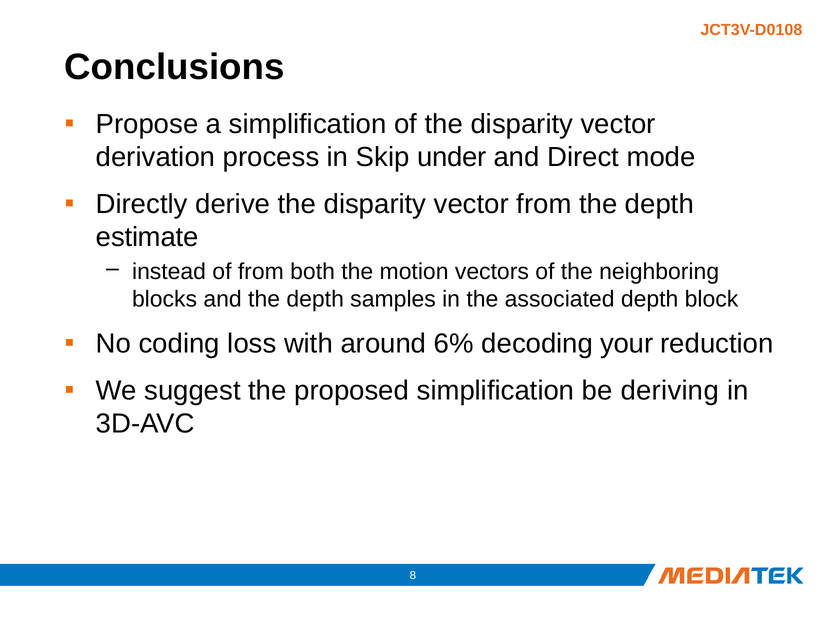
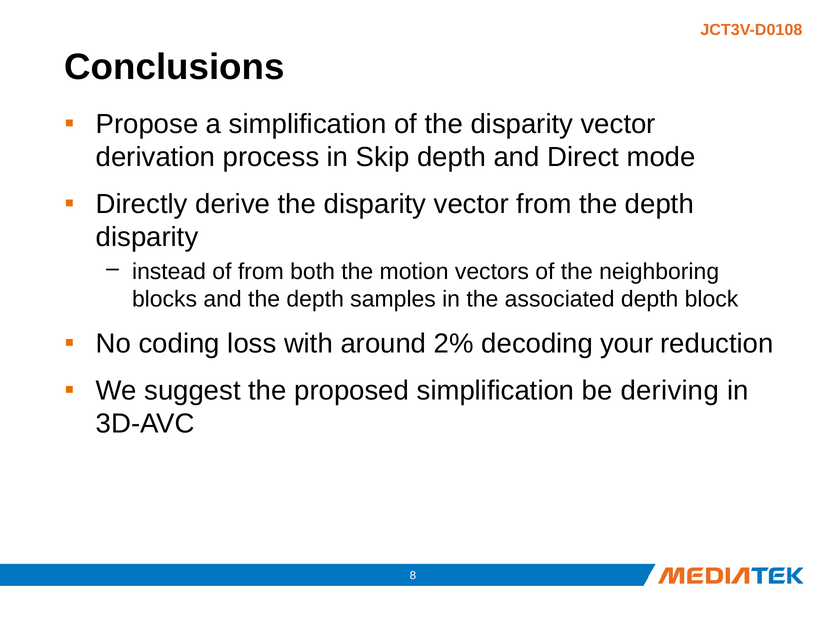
Skip under: under -> depth
estimate at (147, 237): estimate -> disparity
6%: 6% -> 2%
